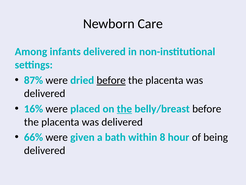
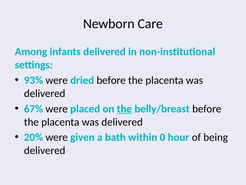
87%: 87% -> 93%
before at (111, 80) underline: present -> none
16%: 16% -> 67%
66%: 66% -> 20%
8: 8 -> 0
